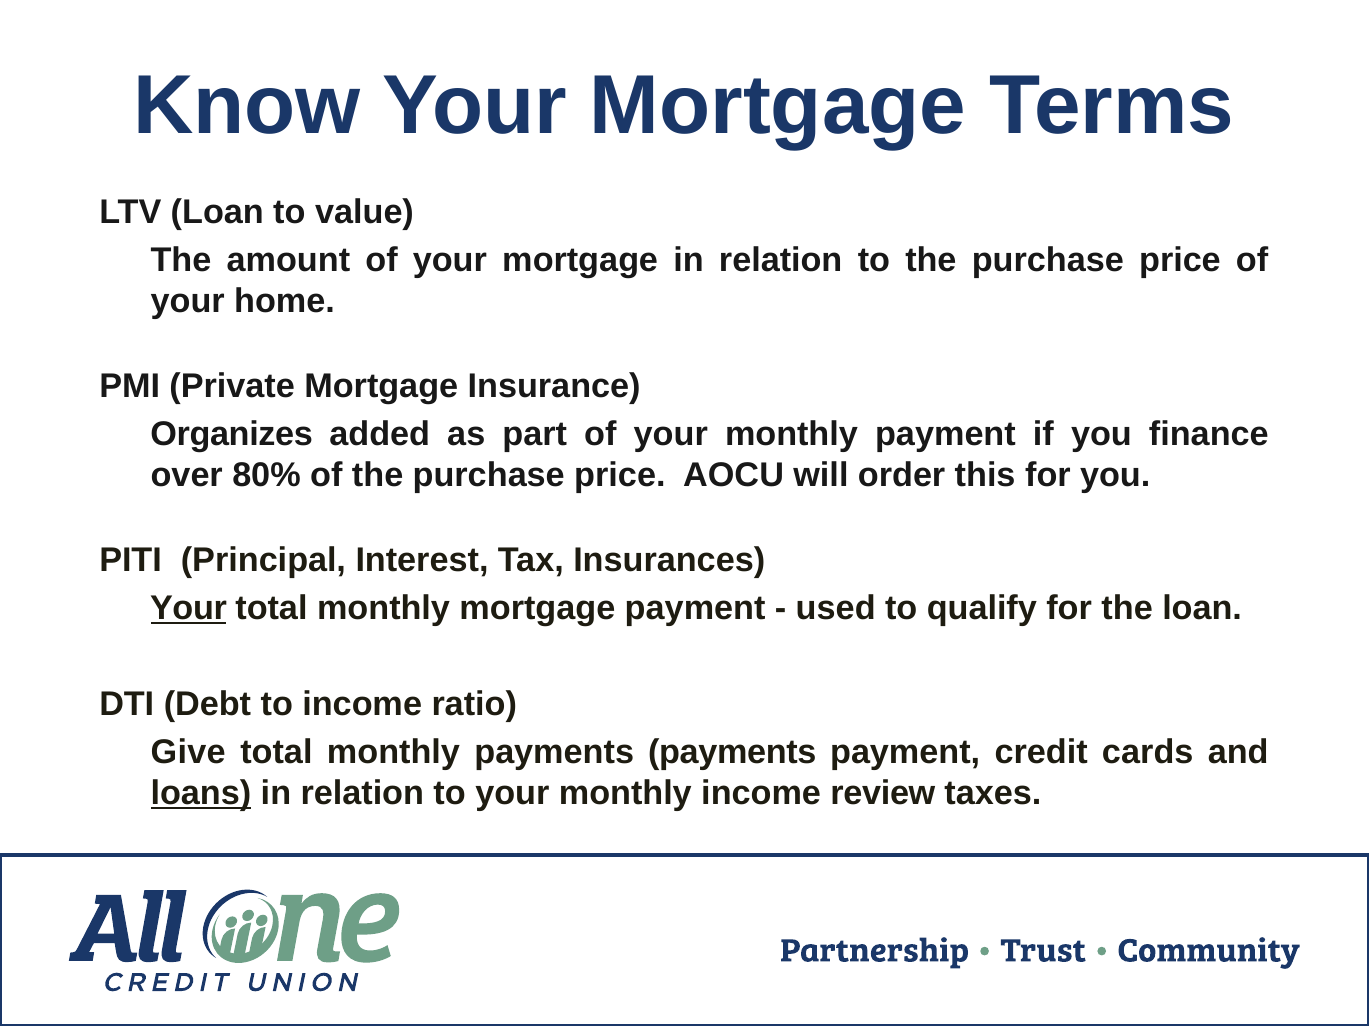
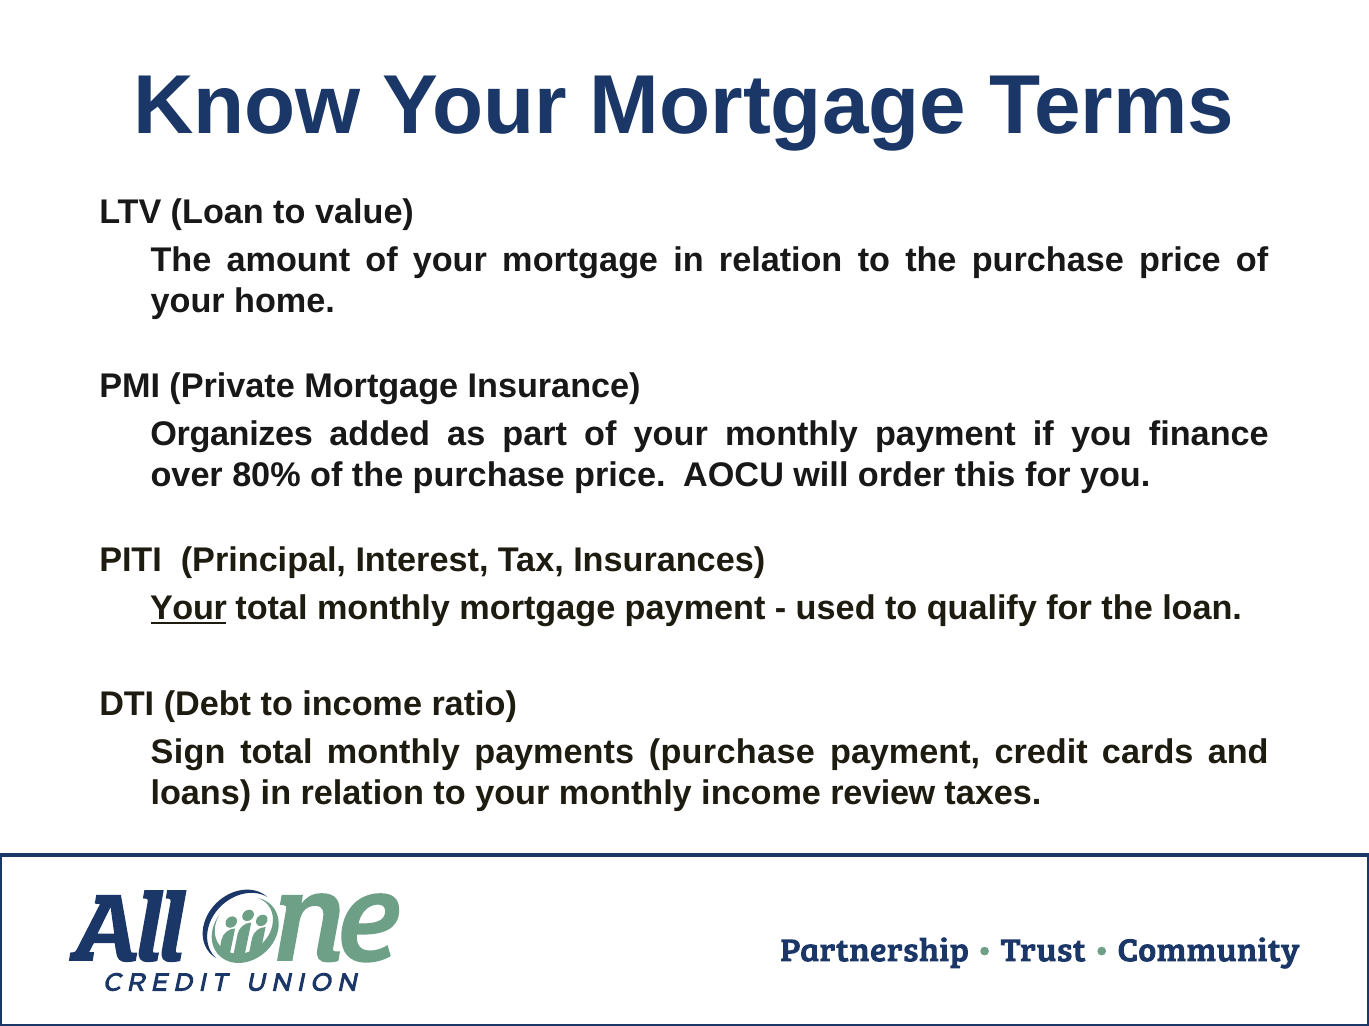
Give: Give -> Sign
payments payments: payments -> purchase
loans underline: present -> none
